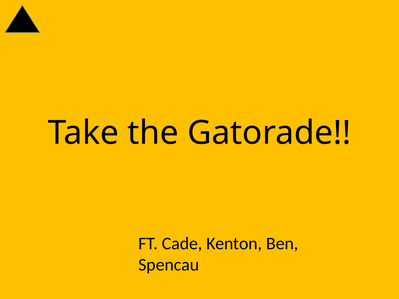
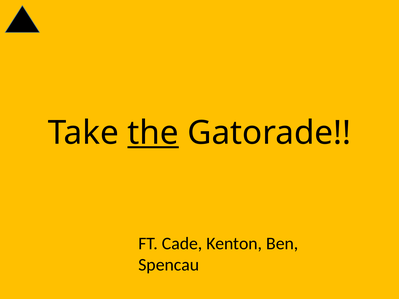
the underline: none -> present
